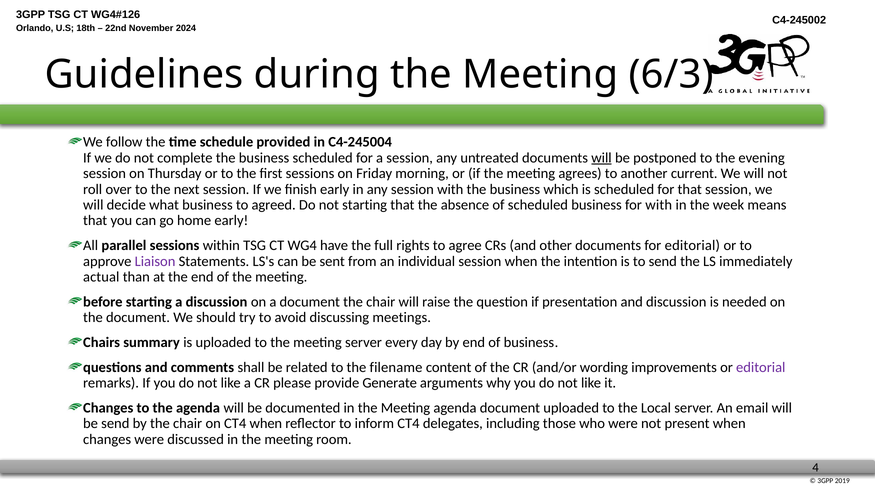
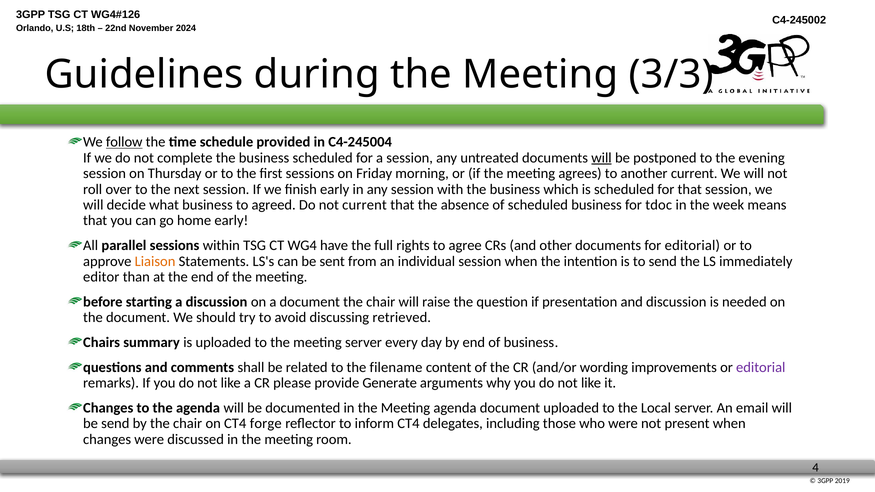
6/3: 6/3 -> 3/3
follow underline: none -> present
not starting: starting -> current
for with: with -> tdoc
Liaison colour: purple -> orange
actual: actual -> editor
meetings: meetings -> retrieved
CT4 when: when -> forge
